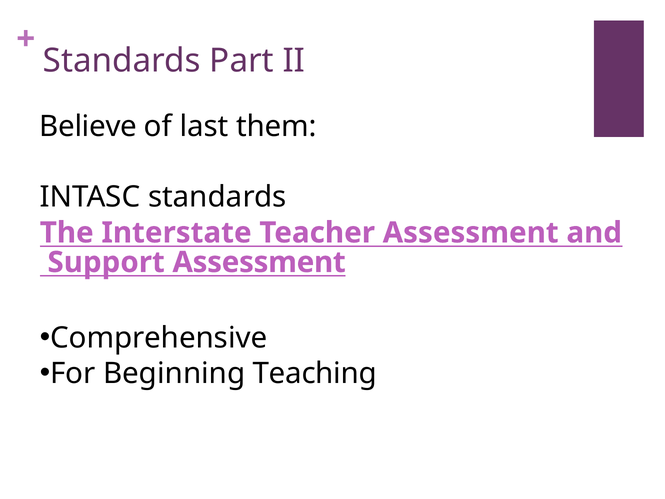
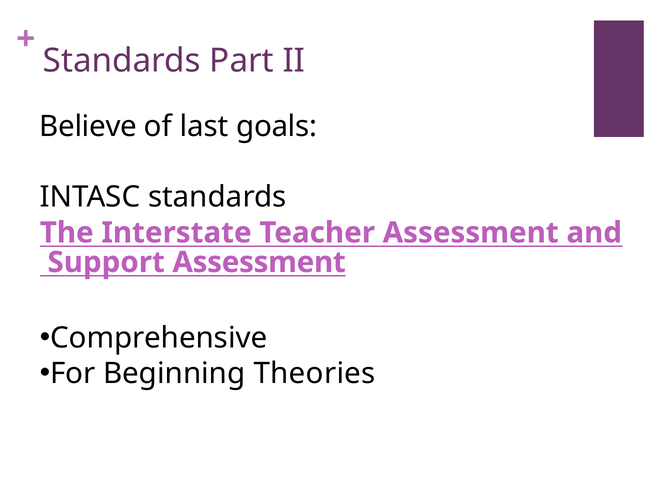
them: them -> goals
Teaching: Teaching -> Theories
